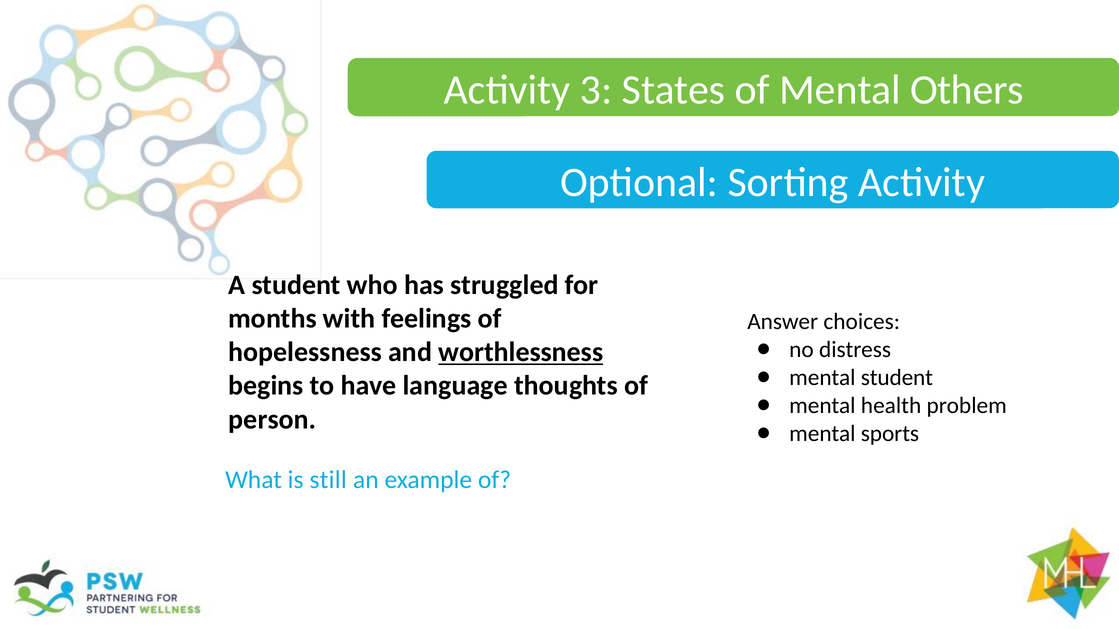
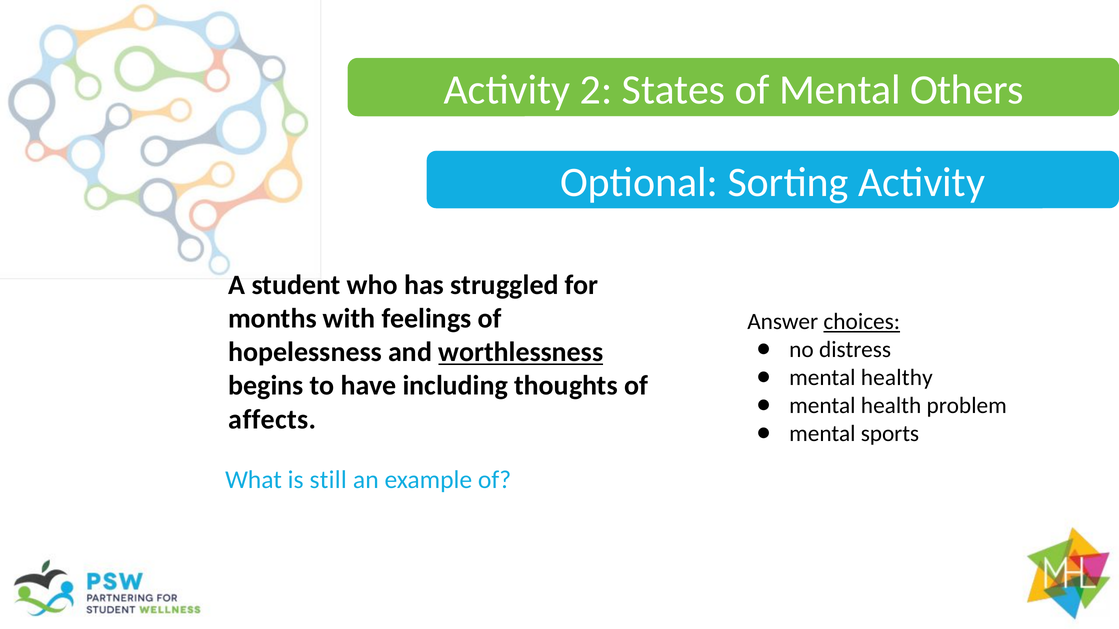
3: 3 -> 2
choices underline: none -> present
mental student: student -> healthy
language: language -> including
person: person -> affects
